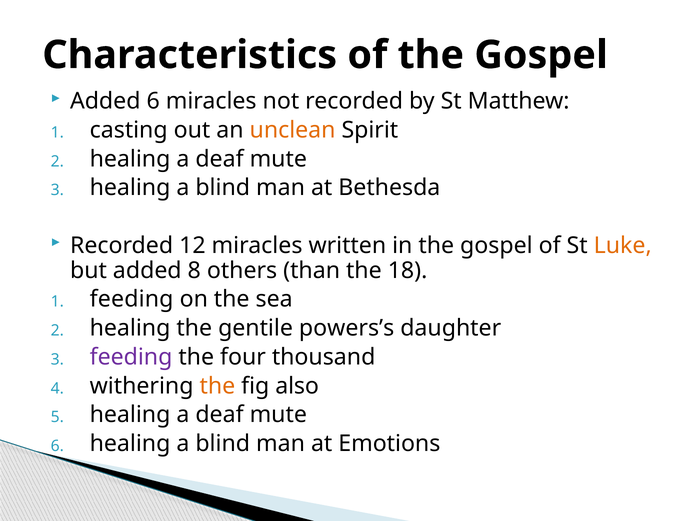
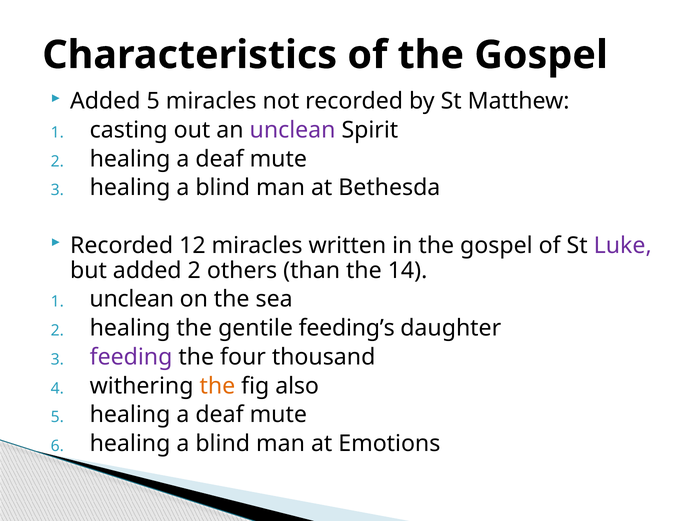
Added 6: 6 -> 5
unclean at (293, 130) colour: orange -> purple
Luke colour: orange -> purple
added 8: 8 -> 2
18: 18 -> 14
feeding at (132, 299): feeding -> unclean
powers’s: powers’s -> feeding’s
